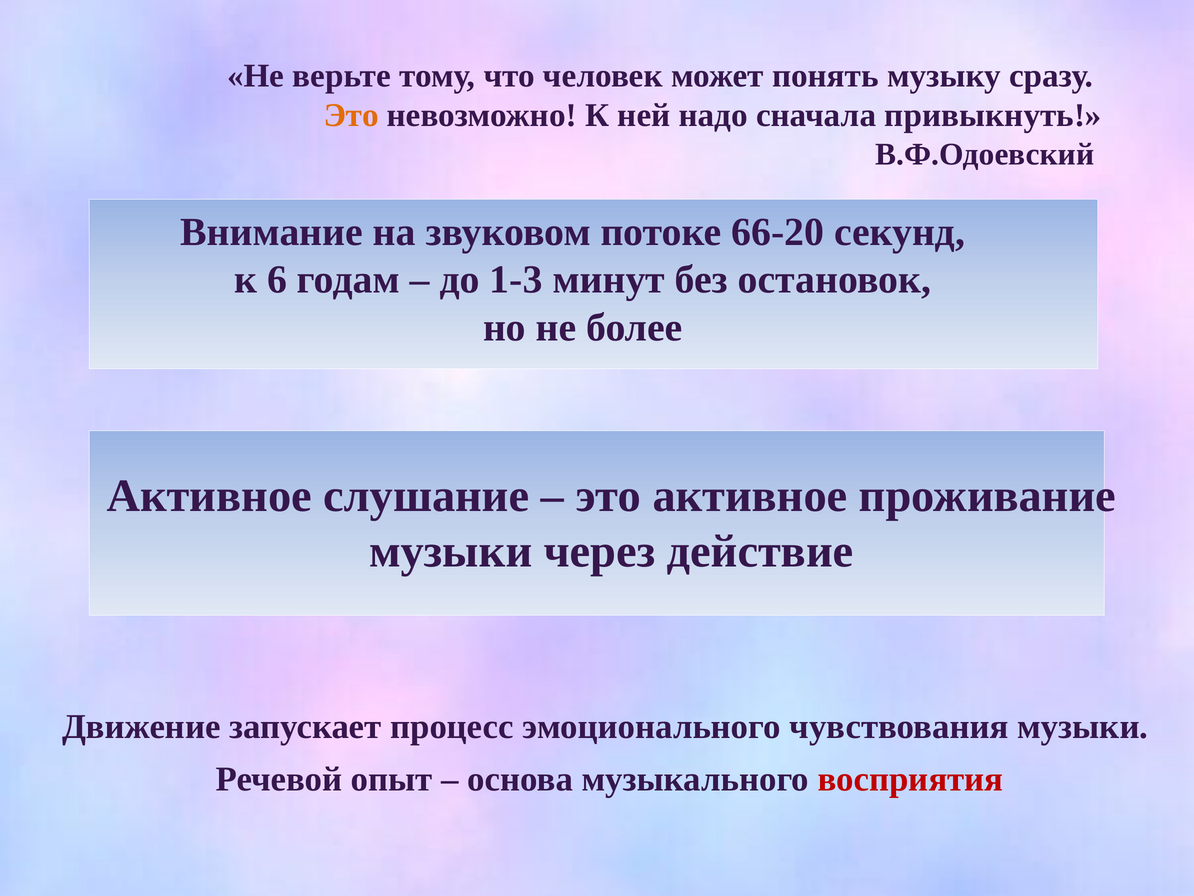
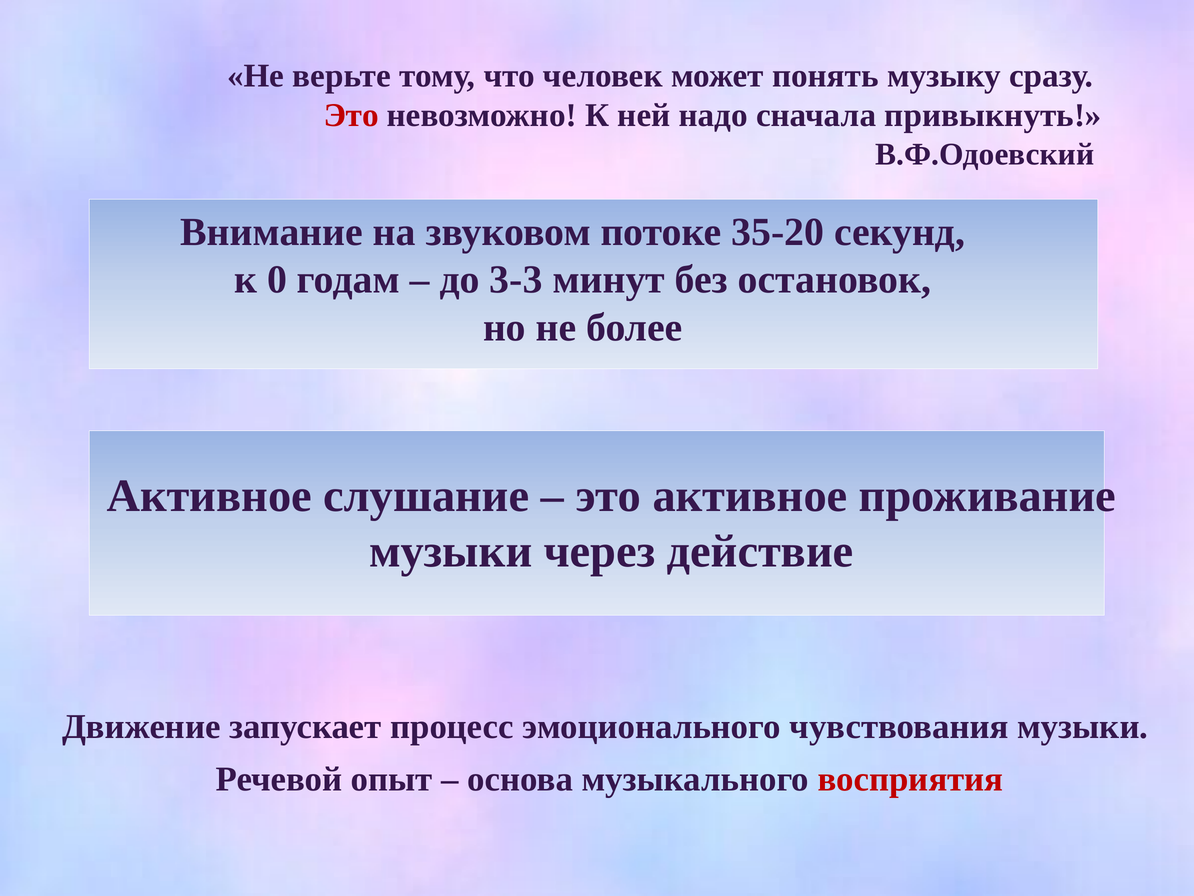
Это at (351, 115) colour: orange -> red
66-20: 66-20 -> 35-20
6: 6 -> 0
1-3: 1-3 -> 3-3
